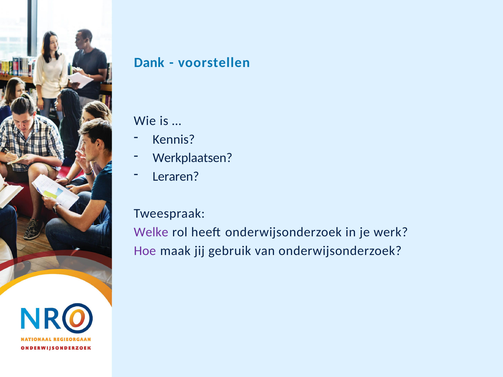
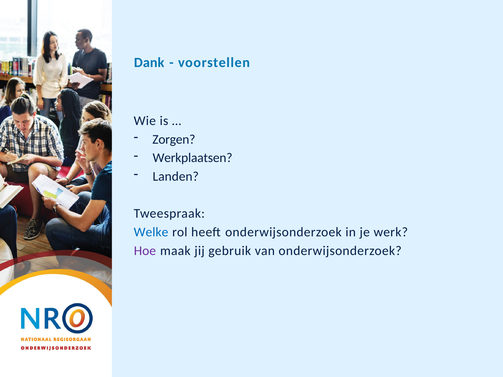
Kennis: Kennis -> Zorgen
Leraren: Leraren -> Landen
Welke colour: purple -> blue
